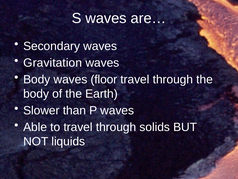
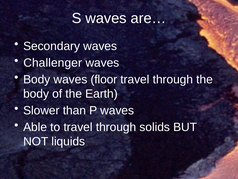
Gravitation: Gravitation -> Challenger
